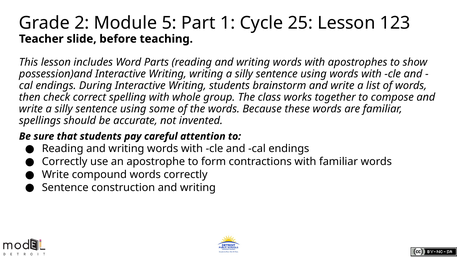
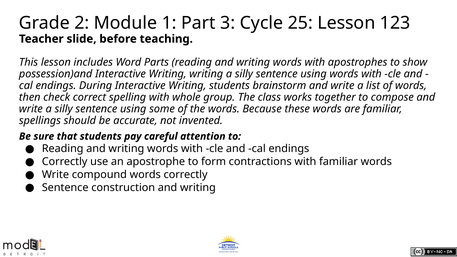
5: 5 -> 1
1: 1 -> 3
